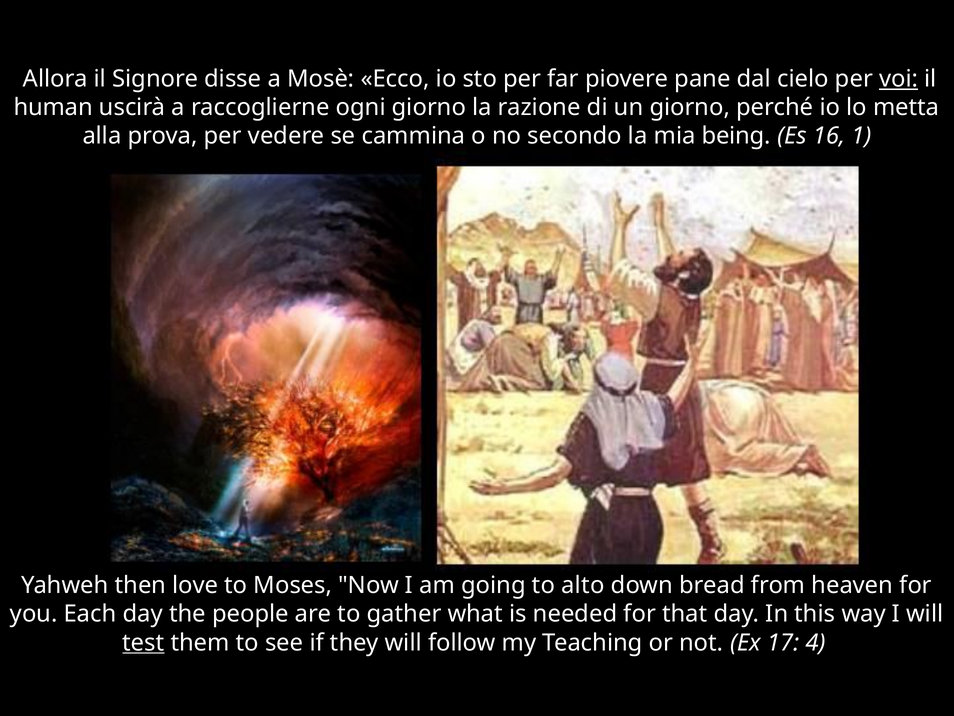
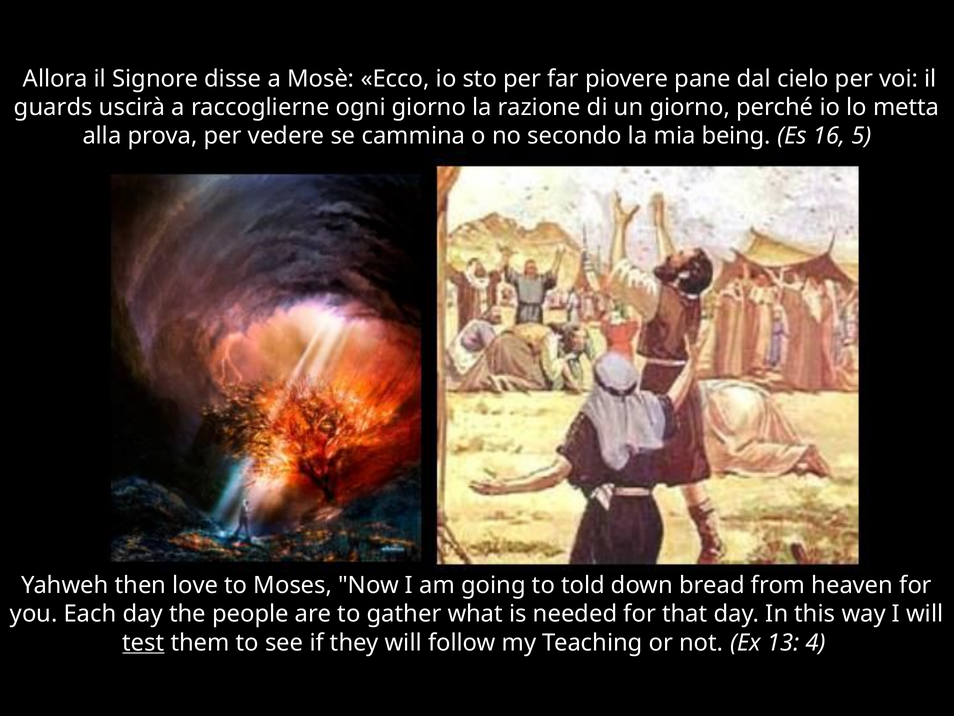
voi underline: present -> none
human: human -> guards
1: 1 -> 5
alto: alto -> told
17: 17 -> 13
